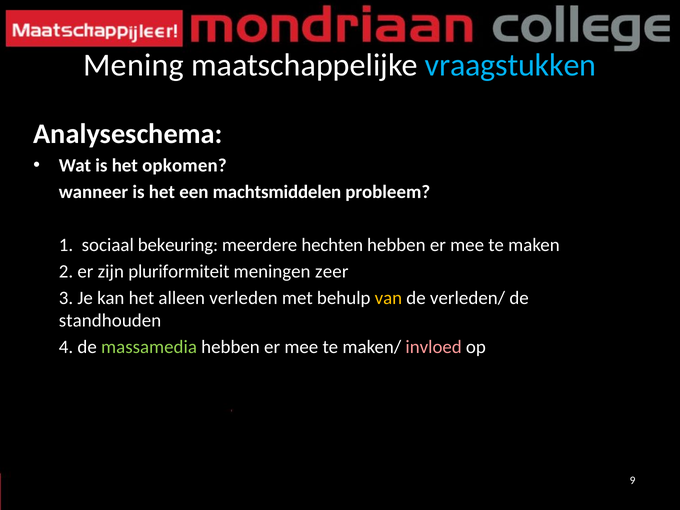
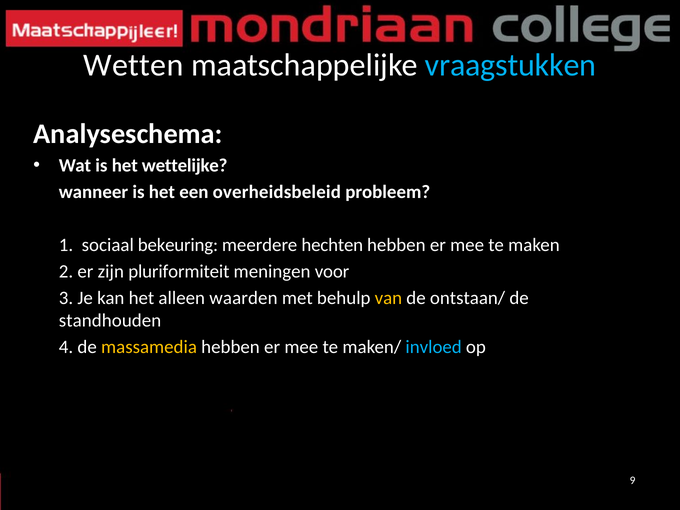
Mening: Mening -> Wetten
opkomen: opkomen -> wettelijke
machtsmiddelen: machtsmiddelen -> overheidsbeleid
zeer: zeer -> voor
verleden: verleden -> waarden
verleden/: verleden/ -> ontstaan/
massamedia colour: light green -> yellow
invloed colour: pink -> light blue
